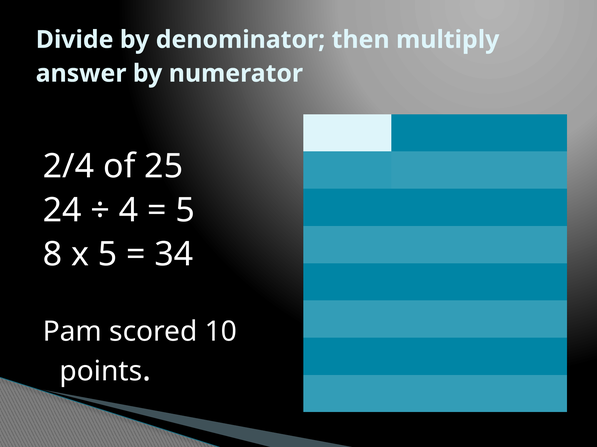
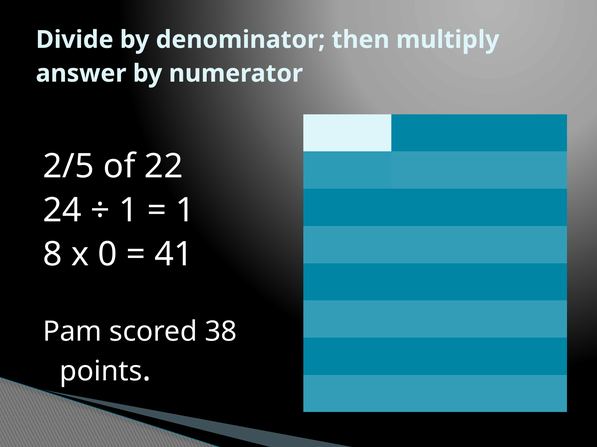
2/4: 2/4 -> 2/5
25: 25 -> 22
4 at (129, 211): 4 -> 1
5 at (185, 211): 5 -> 1
x 5: 5 -> 0
34: 34 -> 41
10: 10 -> 38
